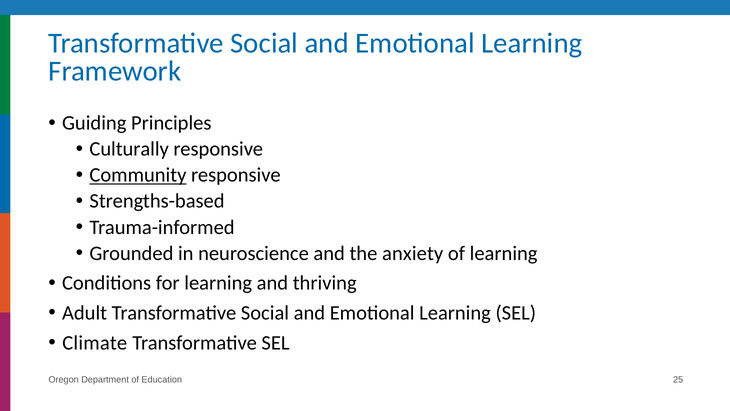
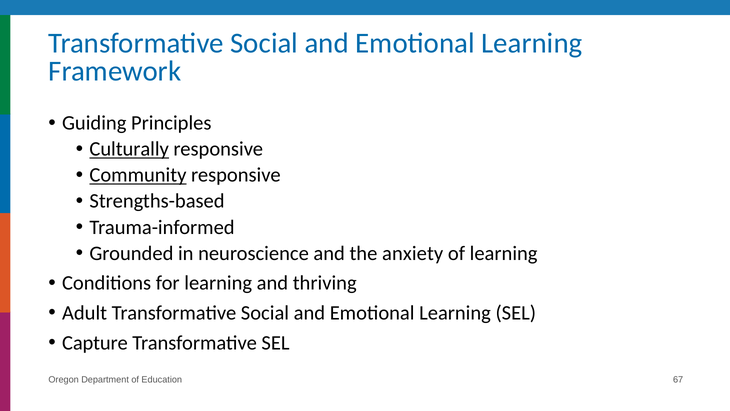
Culturally underline: none -> present
Climate: Climate -> Capture
25: 25 -> 67
